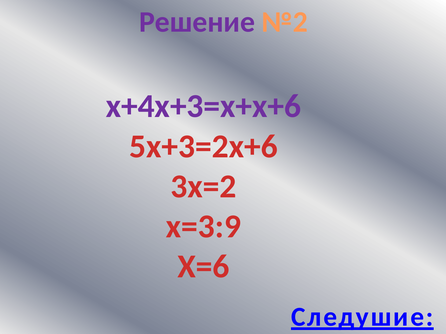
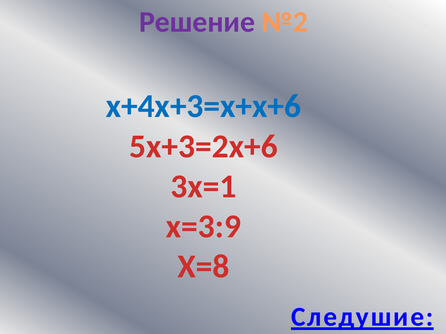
х+4х+3=х+х+6 colour: purple -> blue
3х=2: 3х=2 -> 3х=1
Х=6: Х=6 -> Х=8
